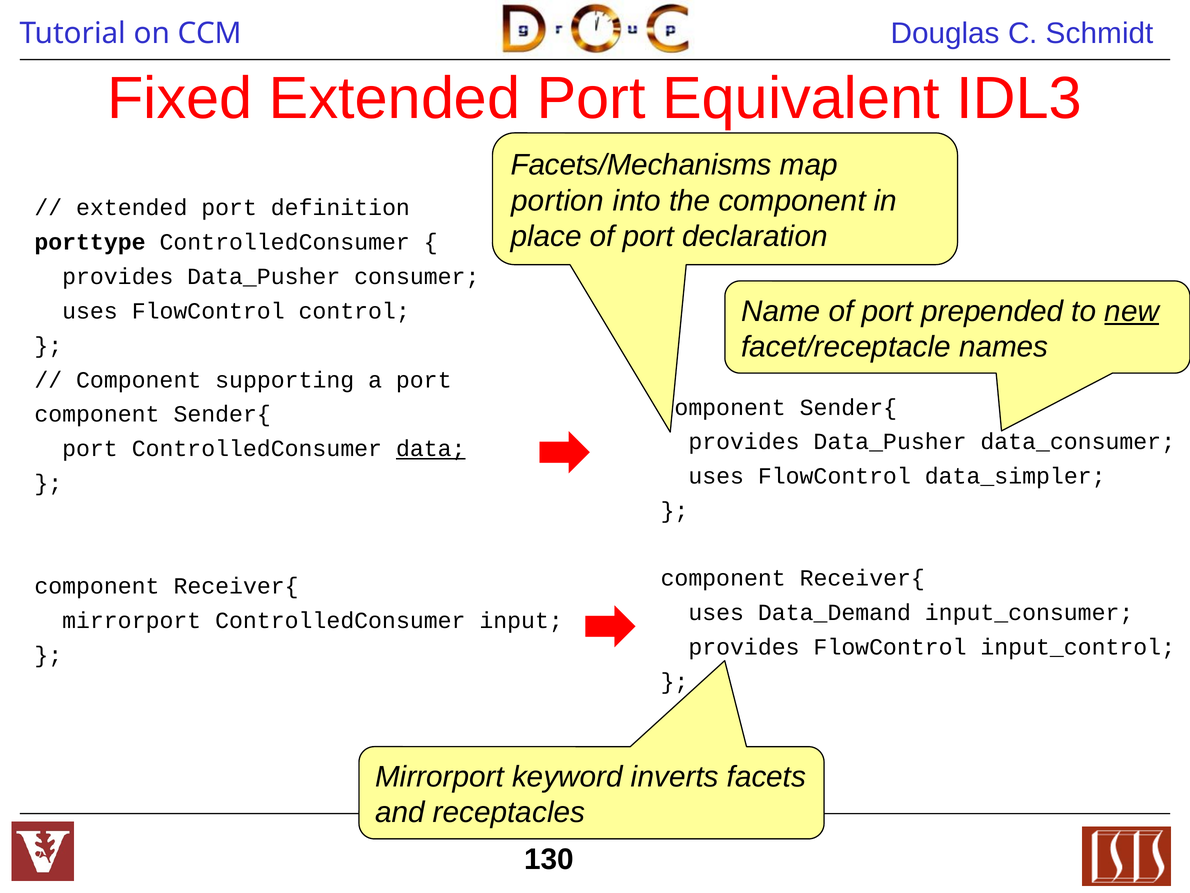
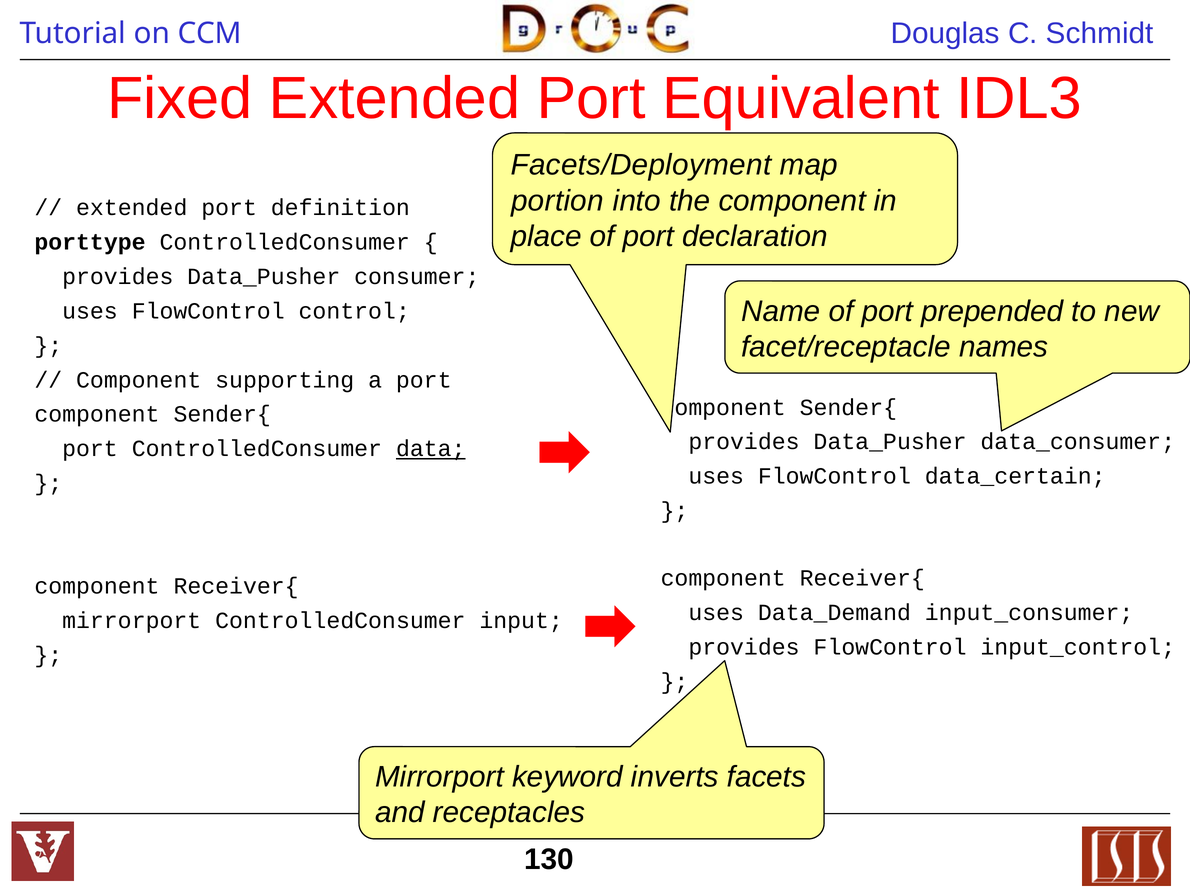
Facets/Mechanisms: Facets/Mechanisms -> Facets/Deployment
new underline: present -> none
data_simpler: data_simpler -> data_certain
